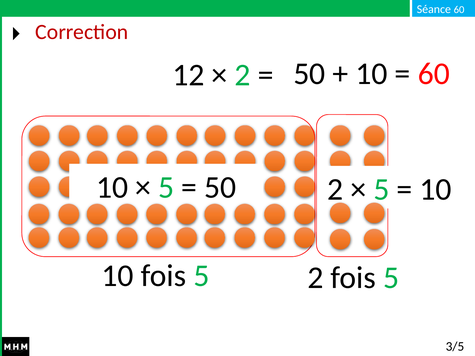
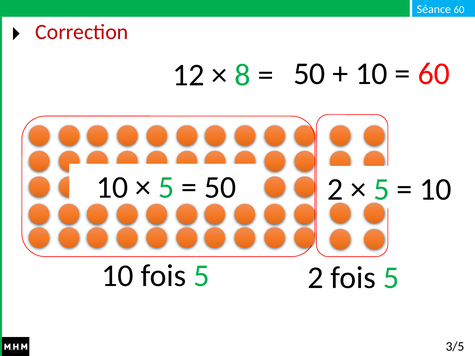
2 at (243, 75): 2 -> 8
